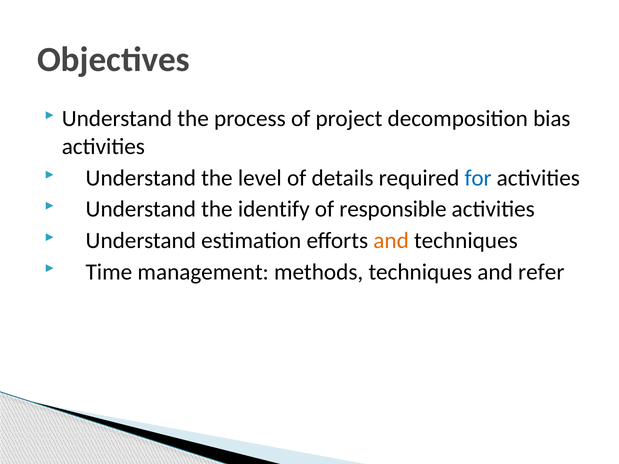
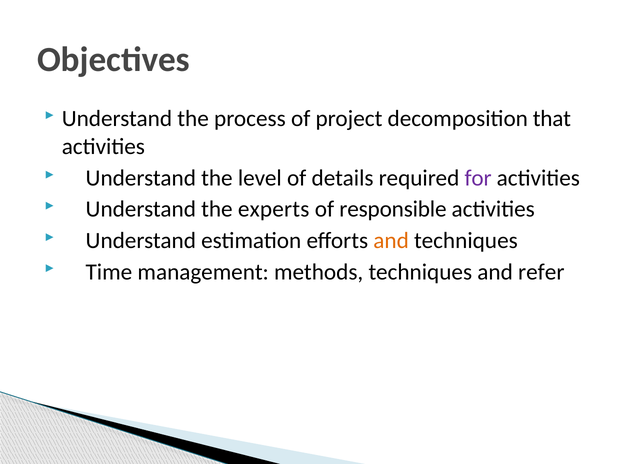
bias: bias -> that
for colour: blue -> purple
identify: identify -> experts
